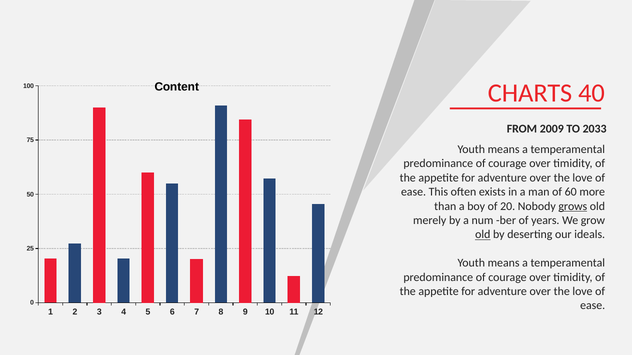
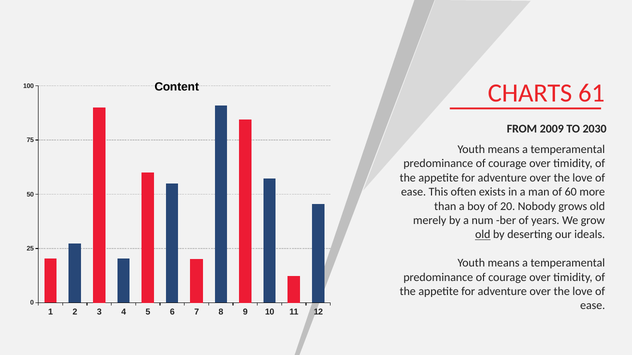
40: 40 -> 61
2033: 2033 -> 2030
grows underline: present -> none
